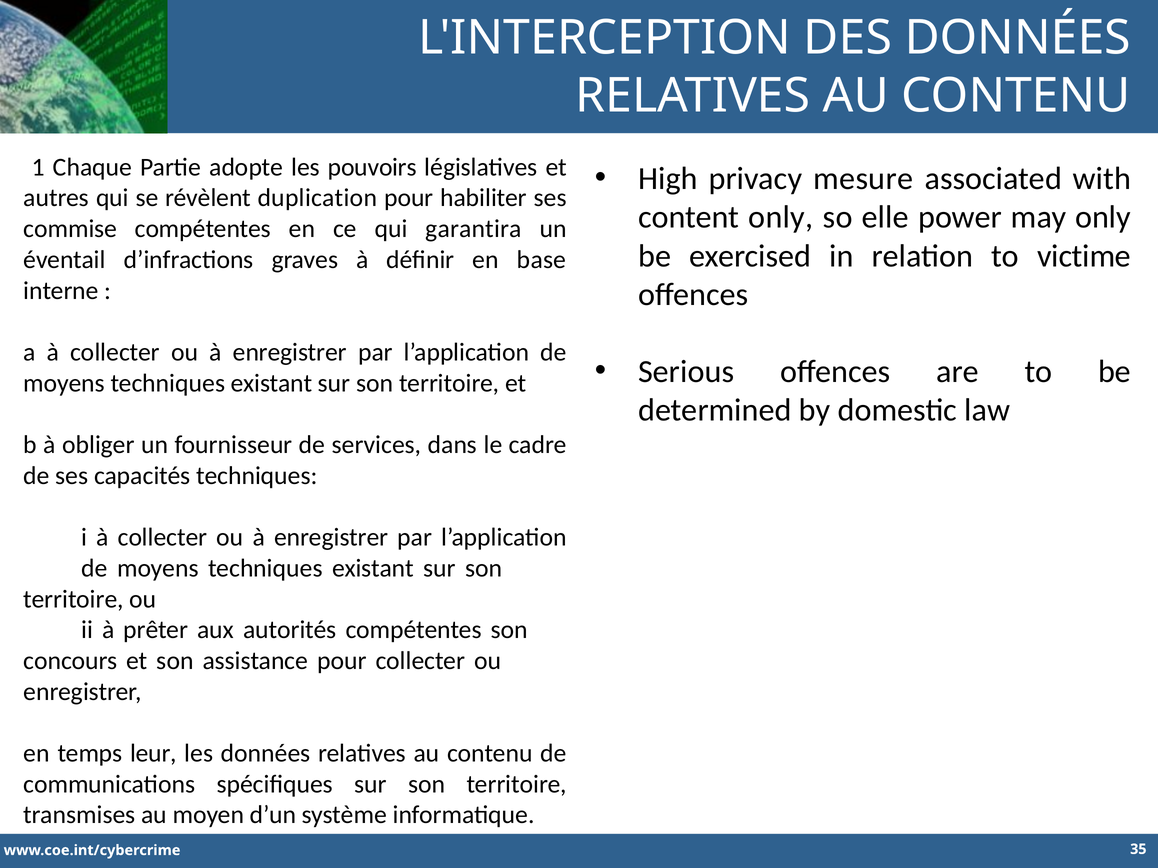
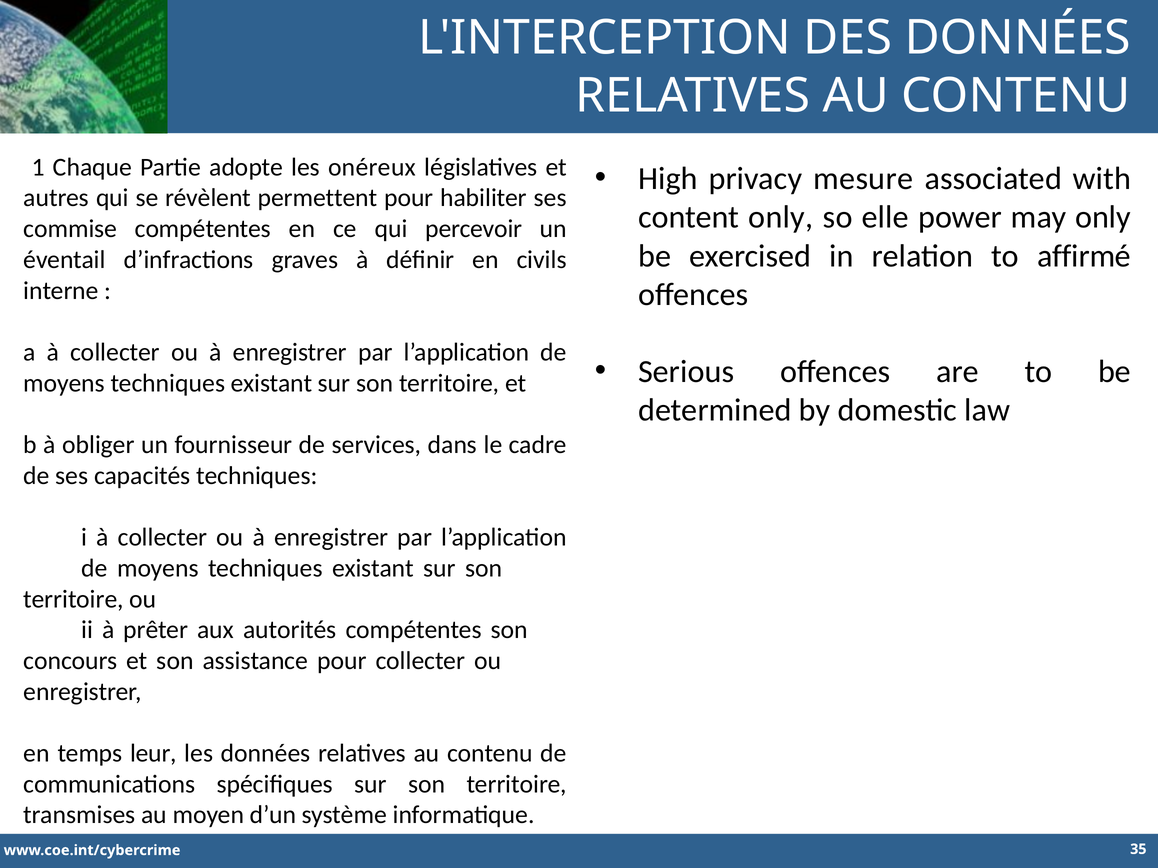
pouvoirs: pouvoirs -> onéreux
duplication: duplication -> permettent
garantira: garantira -> percevoir
victime: victime -> affirmé
base: base -> civils
